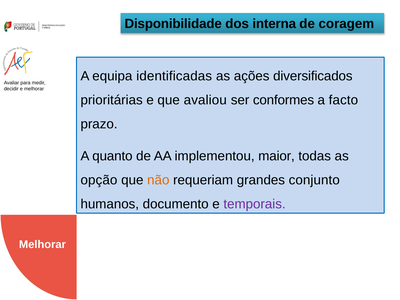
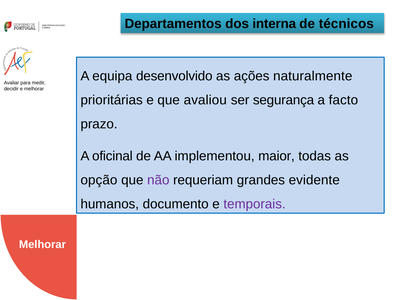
Disponibilidade: Disponibilidade -> Departamentos
coragem: coragem -> técnicos
identificadas: identificadas -> desenvolvido
diversificados: diversificados -> naturalmente
conformes: conformes -> segurança
quanto: quanto -> oficinal
não colour: orange -> purple
conjunto: conjunto -> evidente
